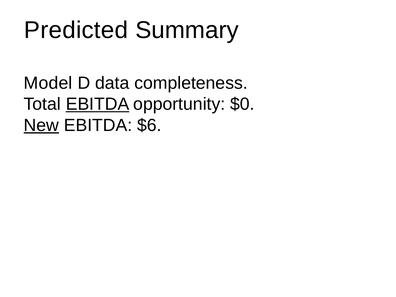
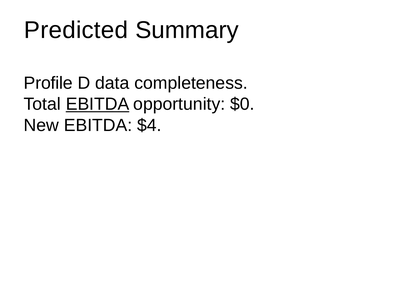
Model: Model -> Profile
New underline: present -> none
$6: $6 -> $4
